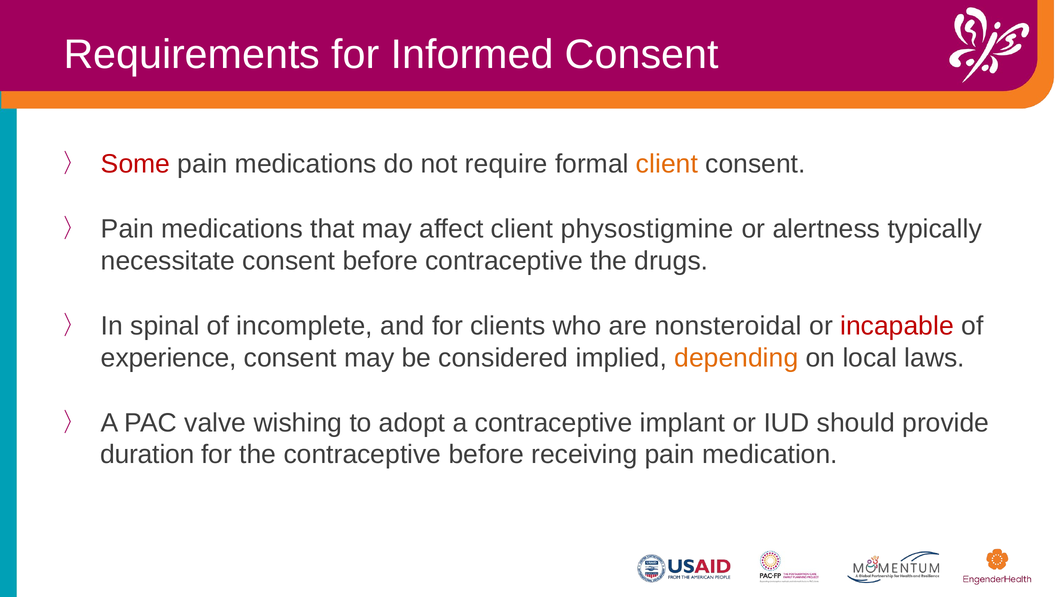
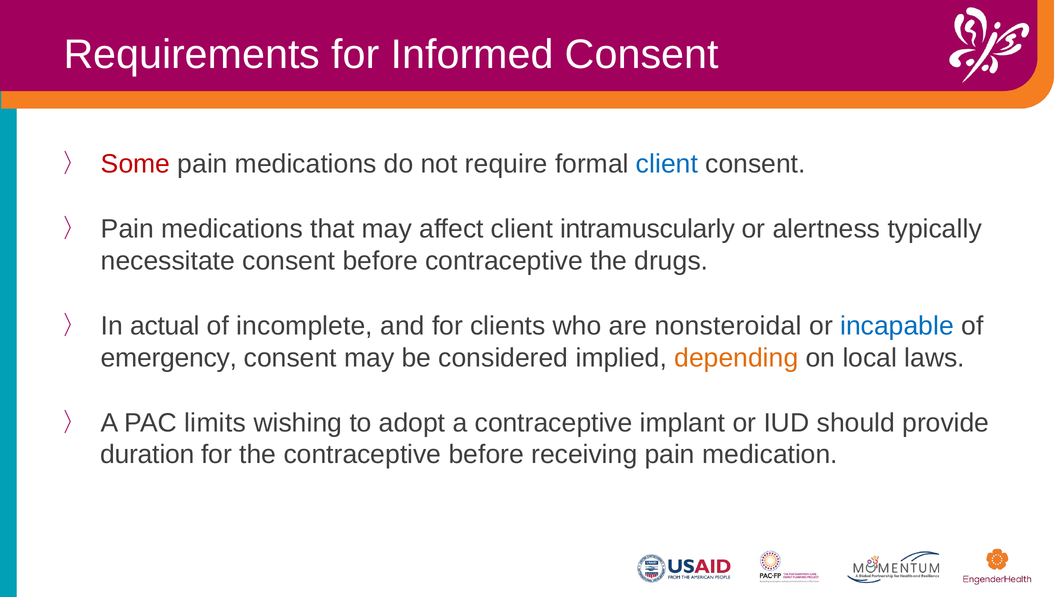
client at (667, 164) colour: orange -> blue
physostigmine: physostigmine -> intramuscularly
spinal: spinal -> actual
incapable colour: red -> blue
experience: experience -> emergency
valve: valve -> limits
